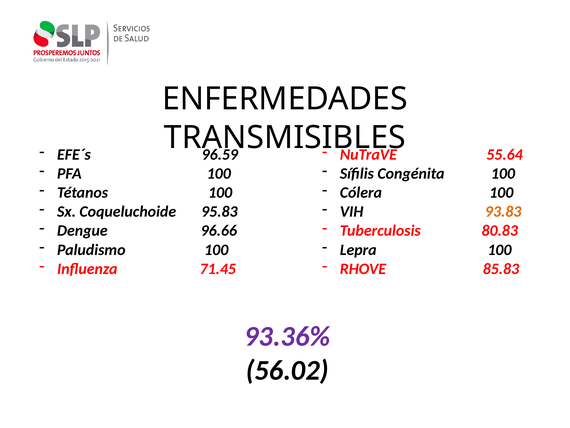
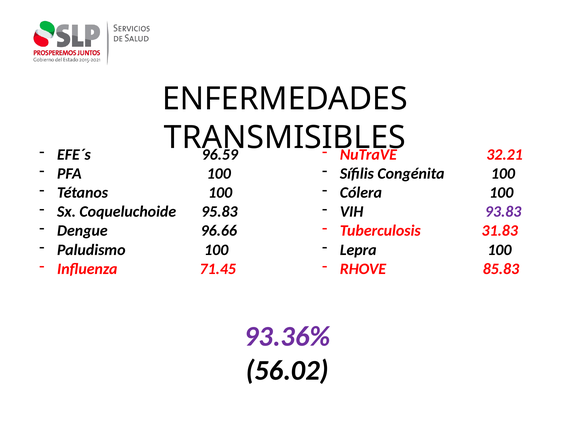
55.64: 55.64 -> 32.21
93.83 colour: orange -> purple
80.83: 80.83 -> 31.83
